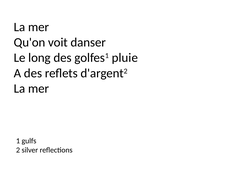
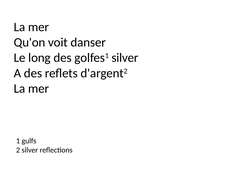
golfes1 pluie: pluie -> silver
